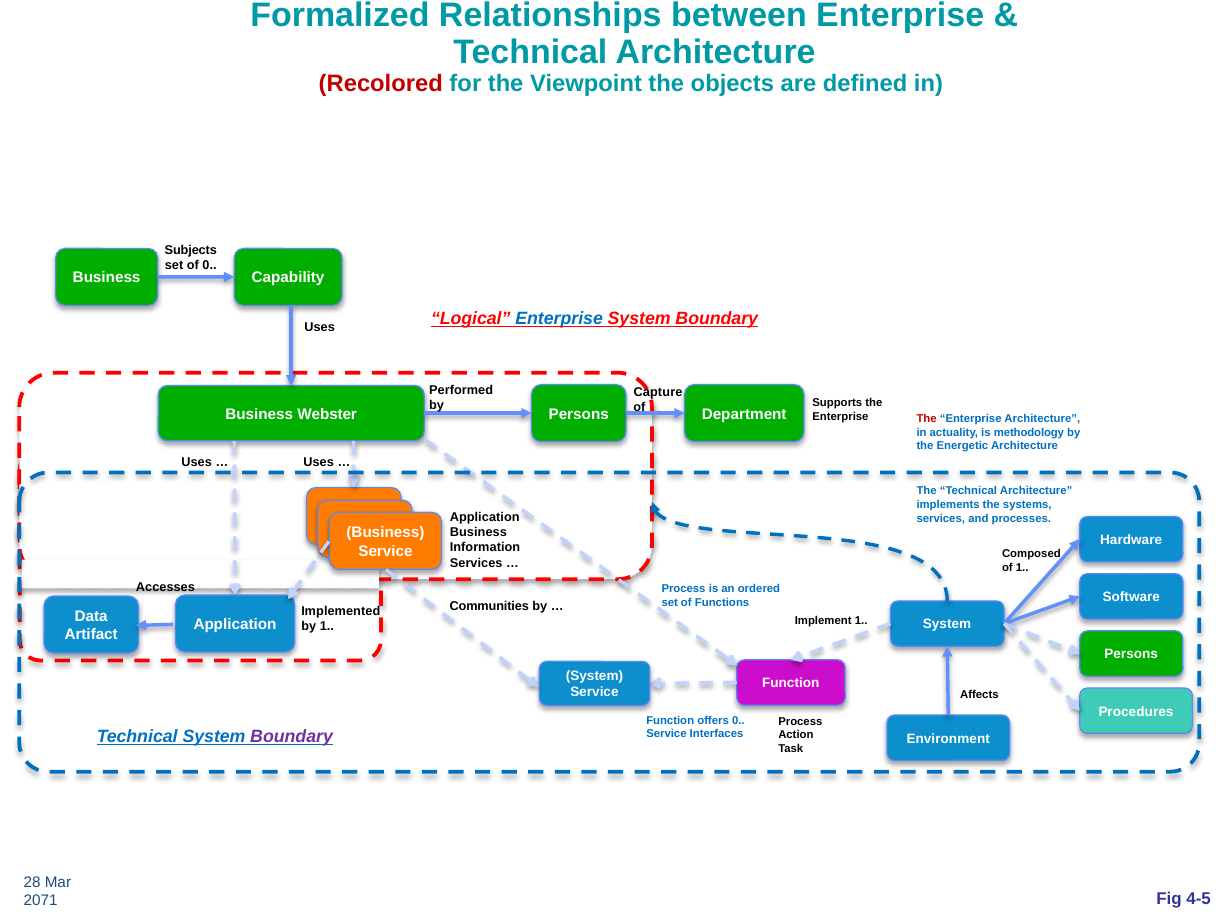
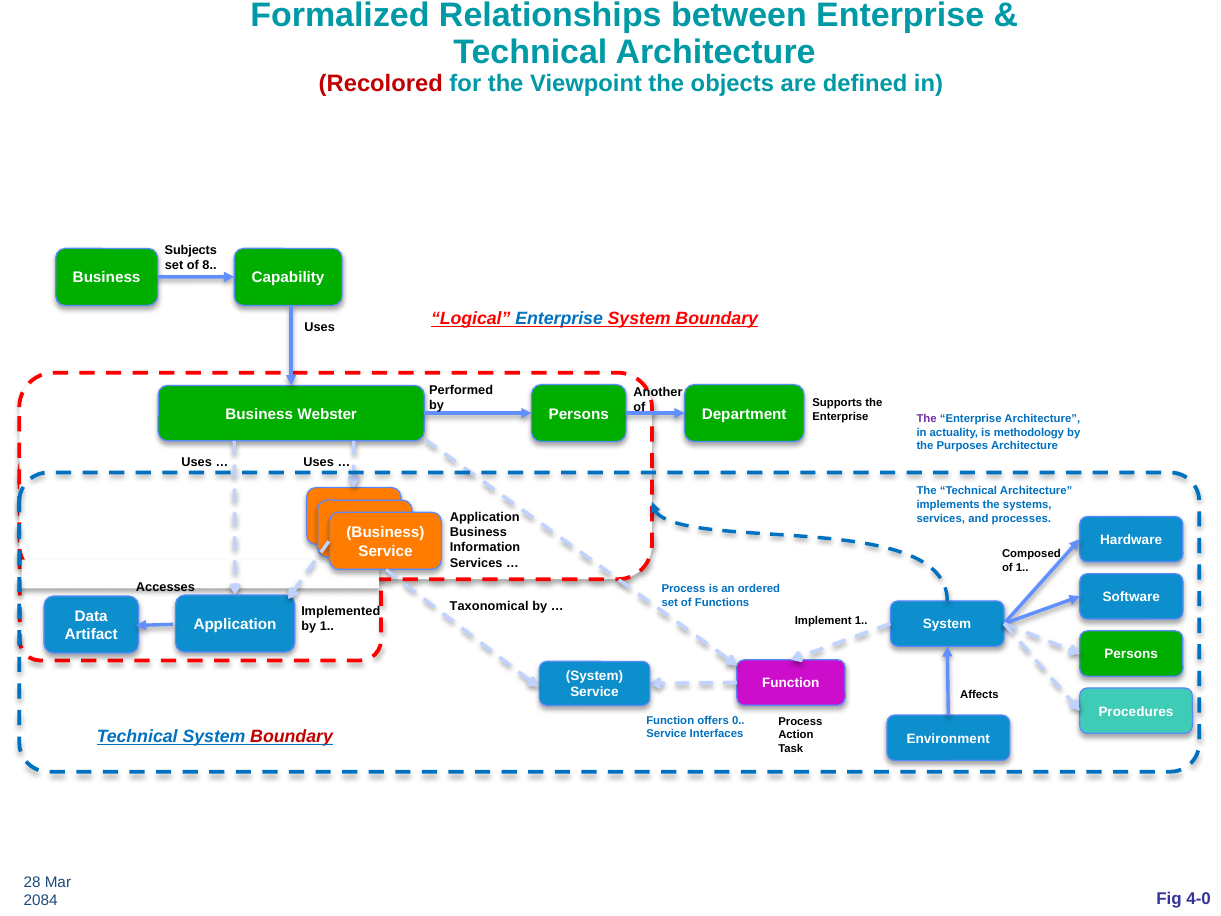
of 0: 0 -> 8
Capture: Capture -> Another
The at (927, 419) colour: red -> purple
Energetic: Energetic -> Purposes
Communities: Communities -> Taxonomical
Boundary at (292, 736) colour: purple -> red
4-5: 4-5 -> 4-0
2071: 2071 -> 2084
